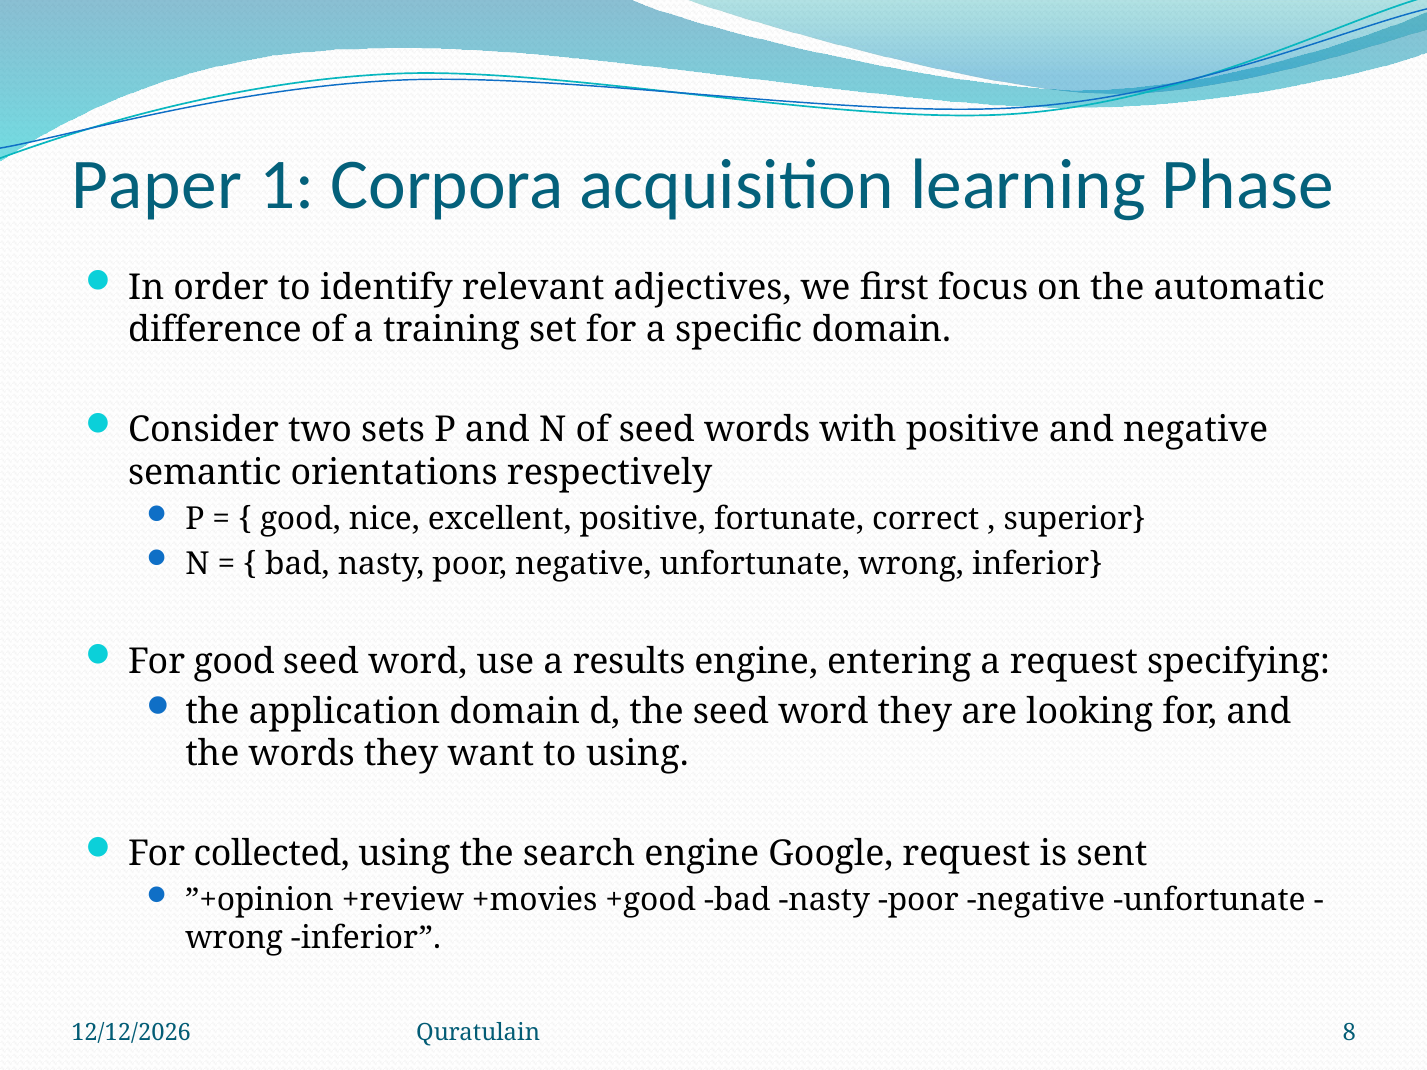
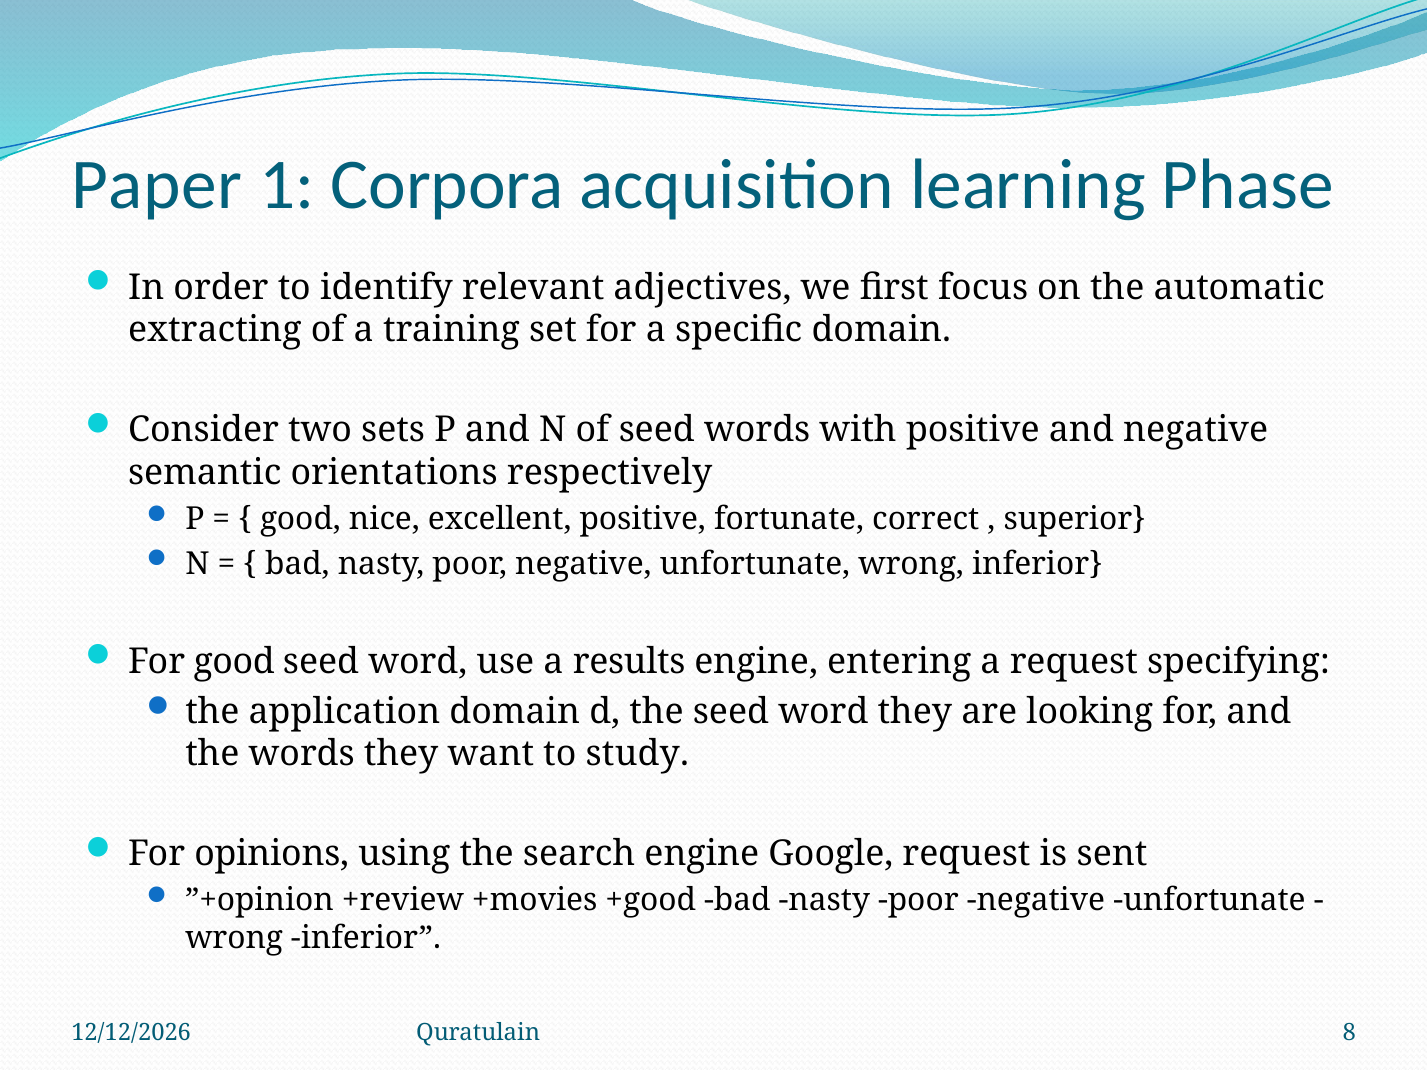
difference: difference -> extracting
to using: using -> study
collected: collected -> opinions
